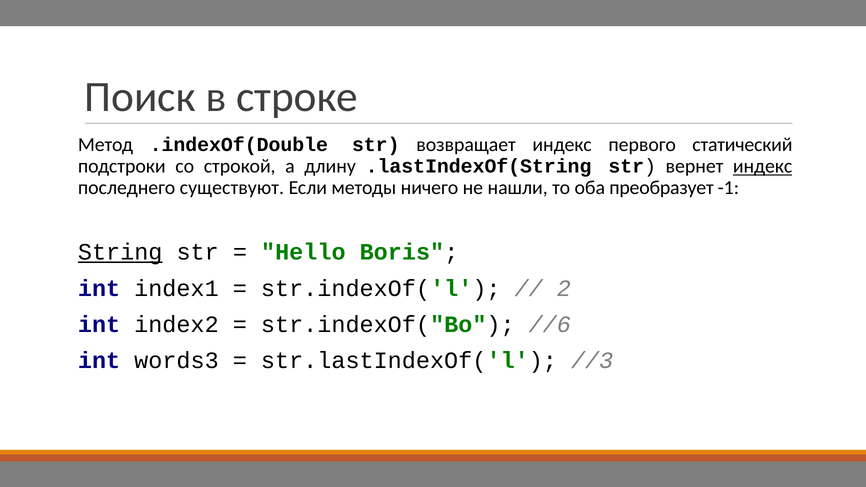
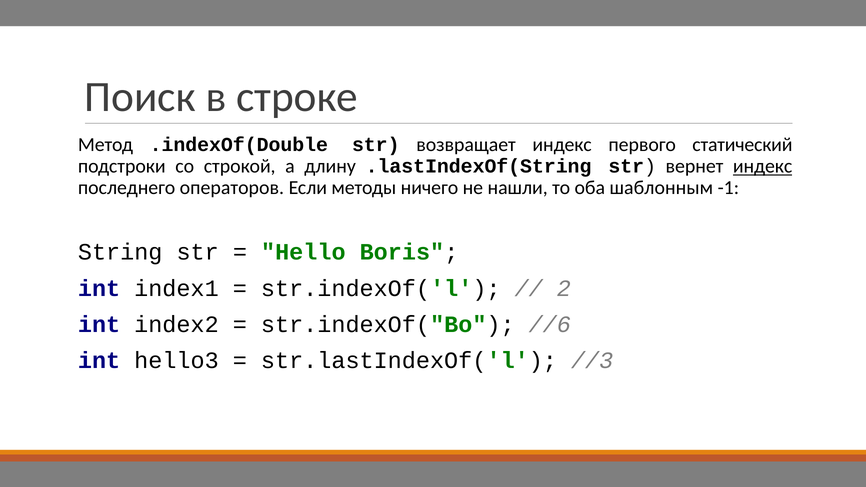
существуют: существуют -> операторов
преобразует: преобразует -> шаблонным
String underline: present -> none
words3: words3 -> hello3
